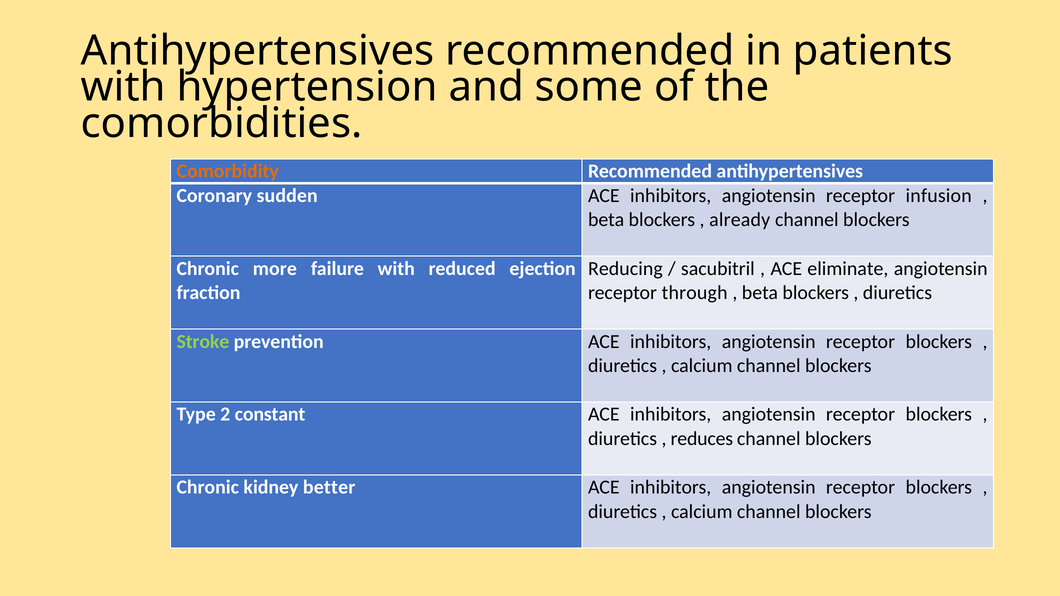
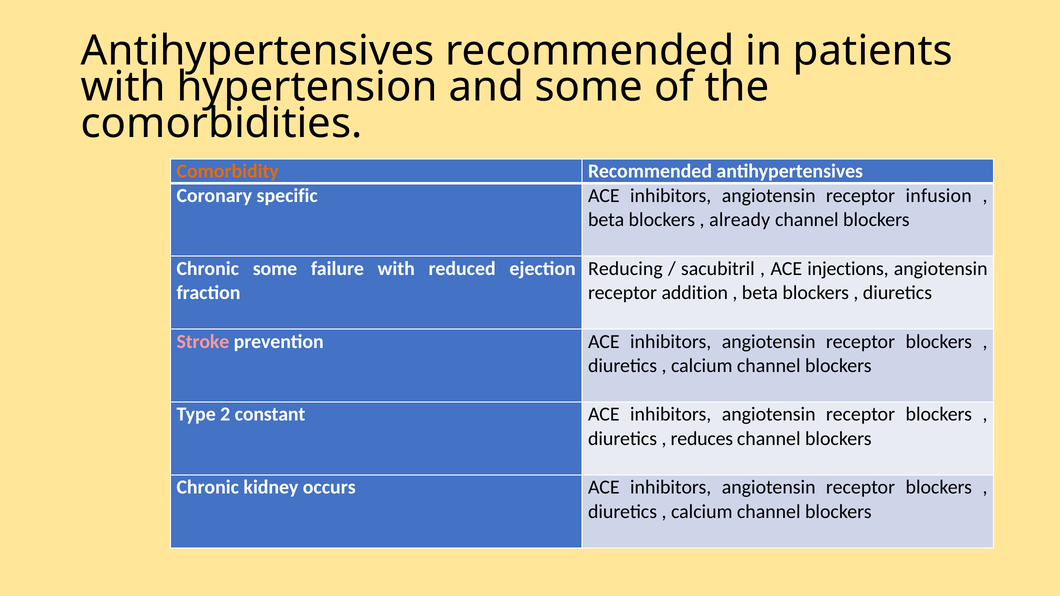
sudden: sudden -> specific
Chronic more: more -> some
eliminate: eliminate -> injections
through: through -> addition
Stroke colour: light green -> pink
better: better -> occurs
